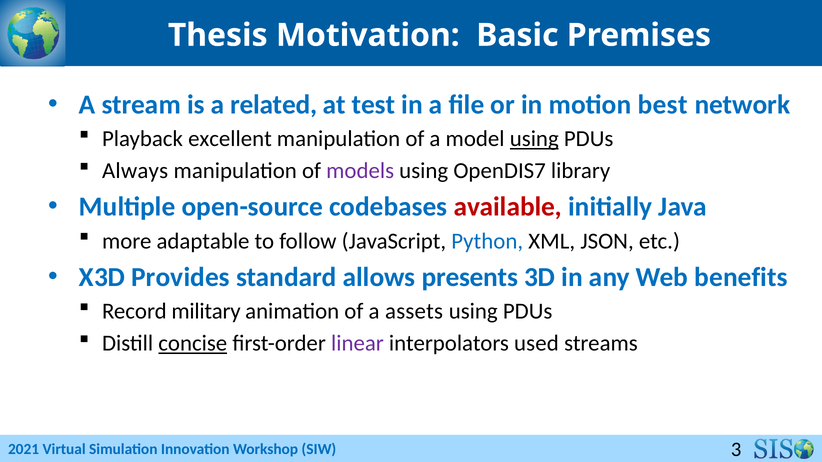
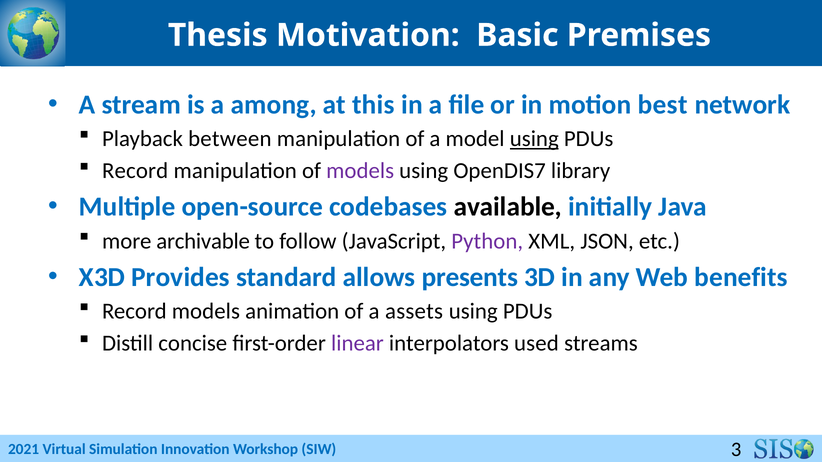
related: related -> among
test: test -> this
excellent: excellent -> between
Always at (135, 171): Always -> Record
available colour: red -> black
adaptable: adaptable -> archivable
Python colour: blue -> purple
Record military: military -> models
concise underline: present -> none
